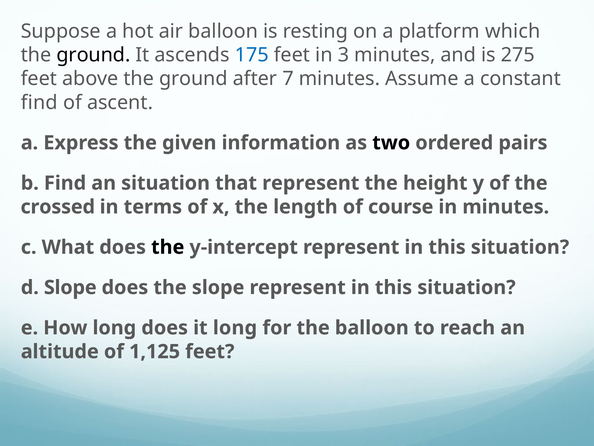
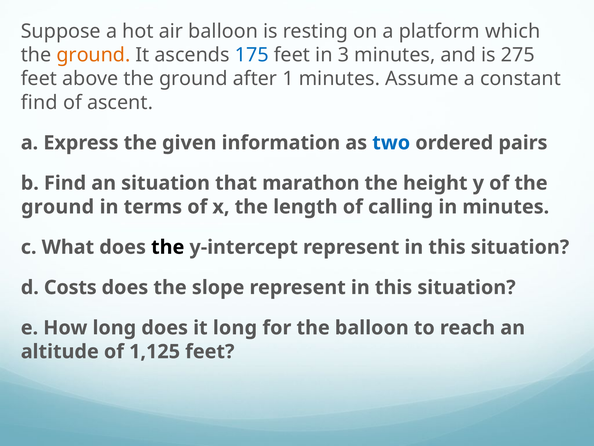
ground at (93, 55) colour: black -> orange
7: 7 -> 1
two colour: black -> blue
that represent: represent -> marathon
crossed at (58, 207): crossed -> ground
course: course -> calling
d Slope: Slope -> Costs
